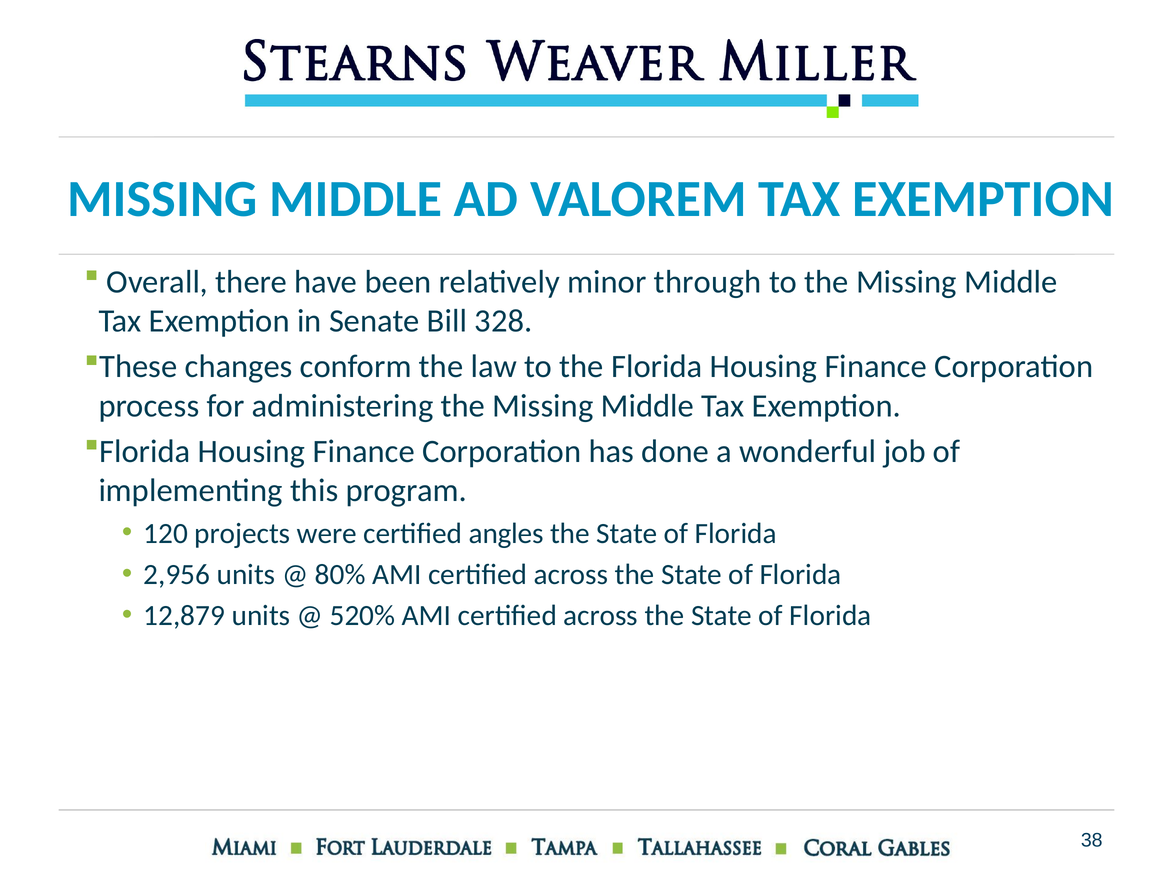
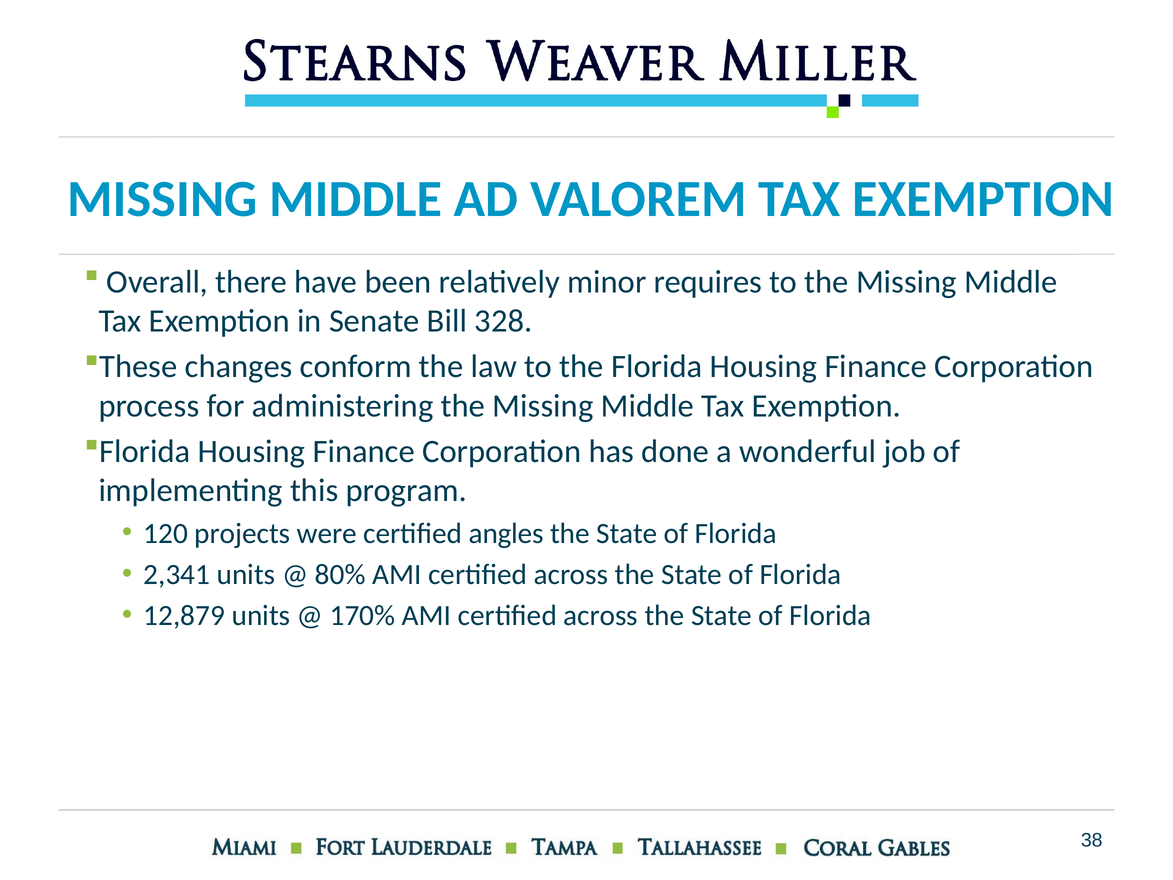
through: through -> requires
2,956: 2,956 -> 2,341
520%: 520% -> 170%
